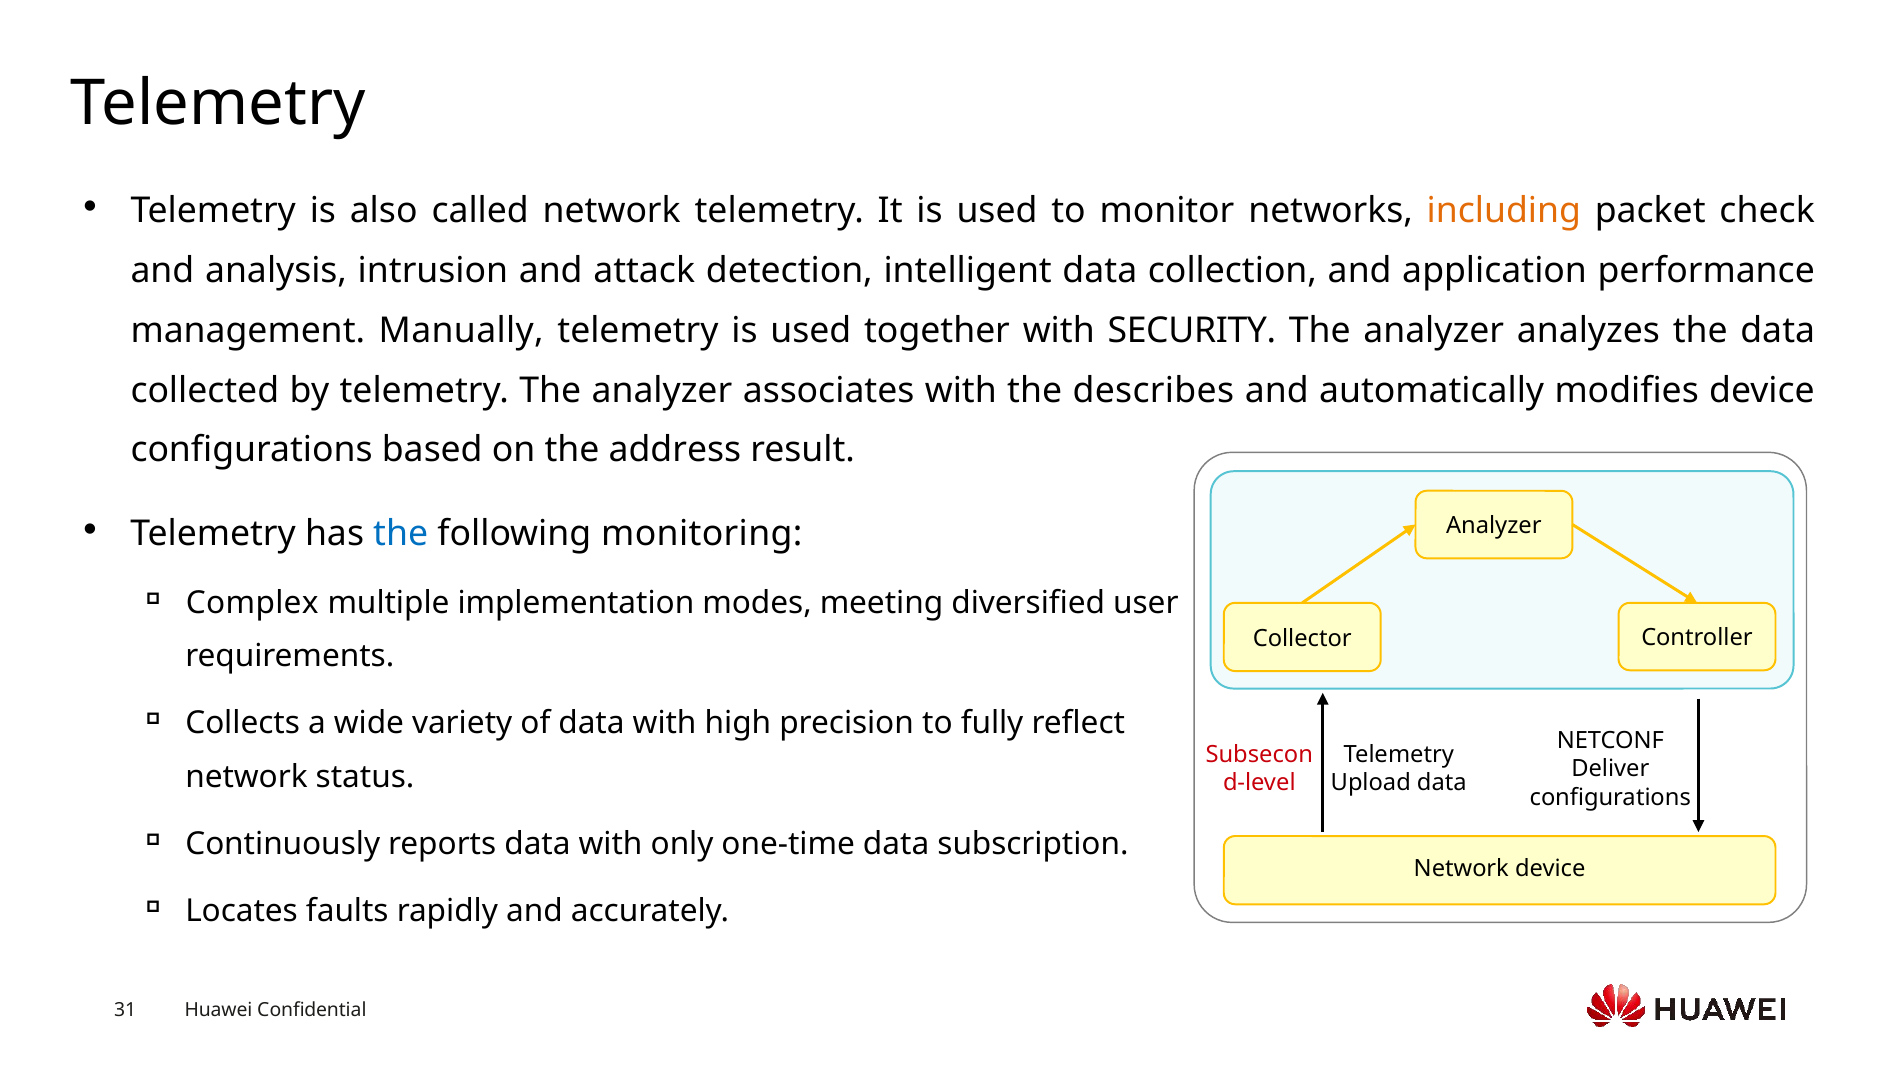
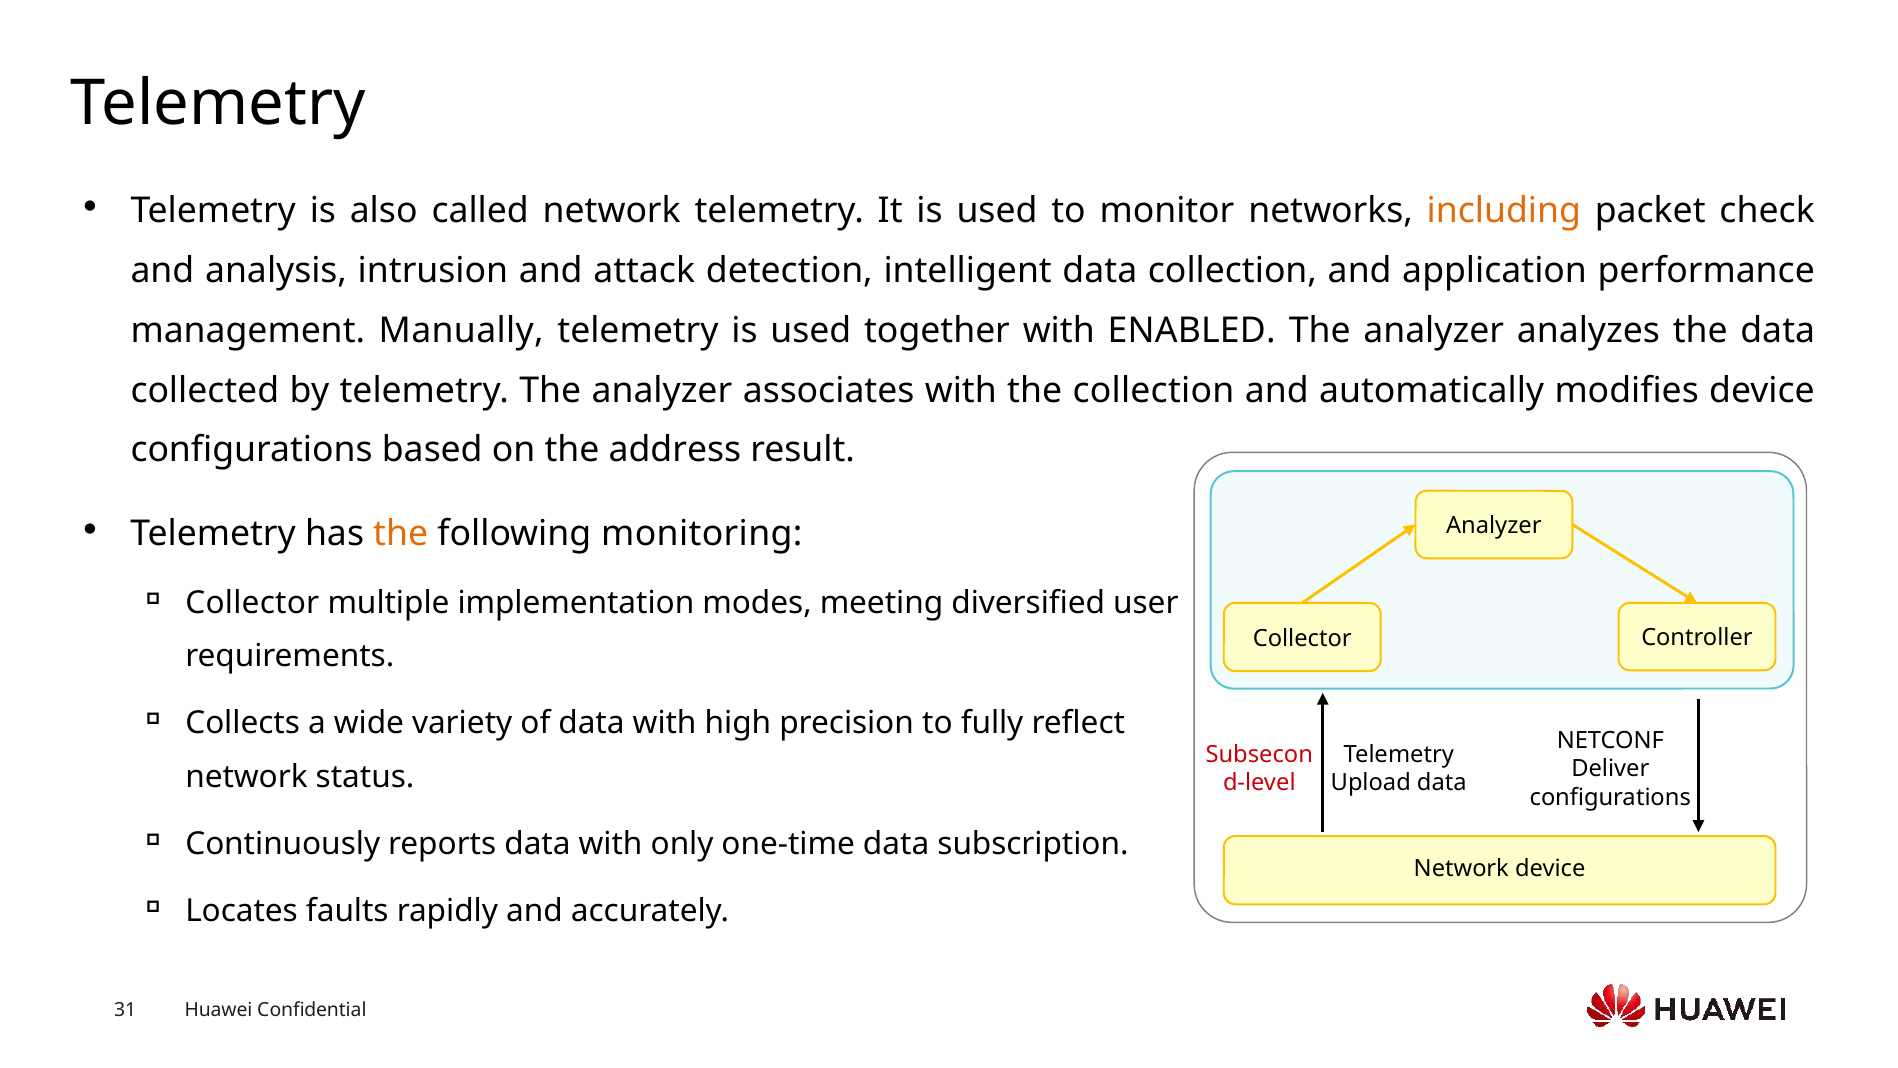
SECURITY: SECURITY -> ENABLED
the describes: describes -> collection
the at (401, 533) colour: blue -> orange
Complex at (252, 603): Complex -> Collector
